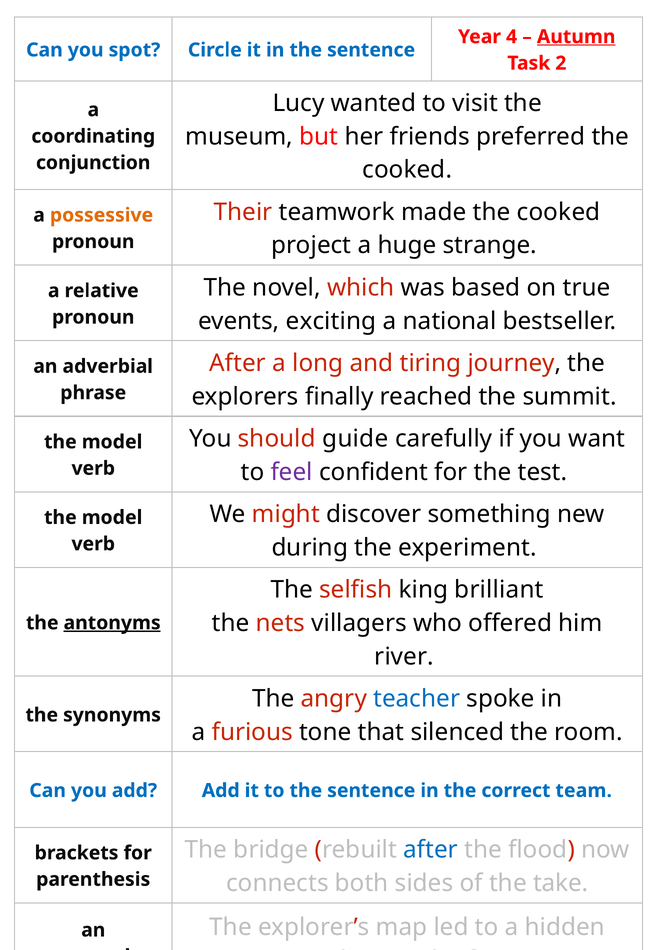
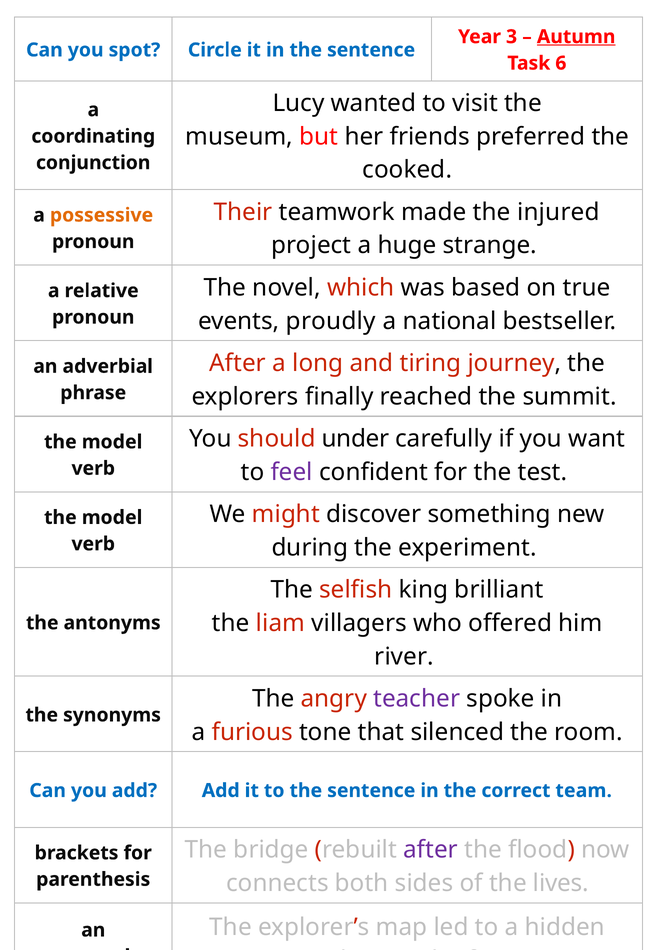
4: 4 -> 3
2: 2 -> 6
made the cooked: cooked -> injured
exciting: exciting -> proudly
guide: guide -> under
nets: nets -> liam
antonyms underline: present -> none
teacher colour: blue -> purple
after at (431, 849) colour: blue -> purple
take: take -> lives
